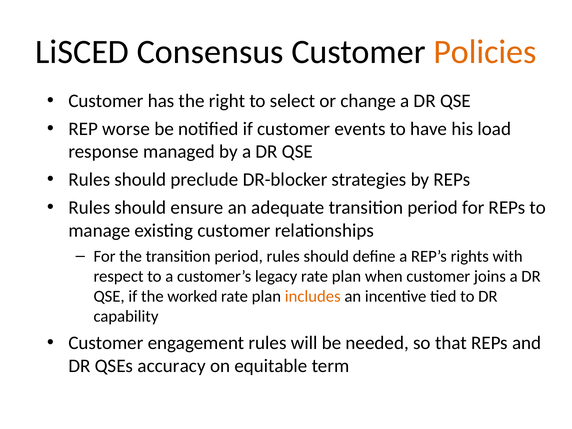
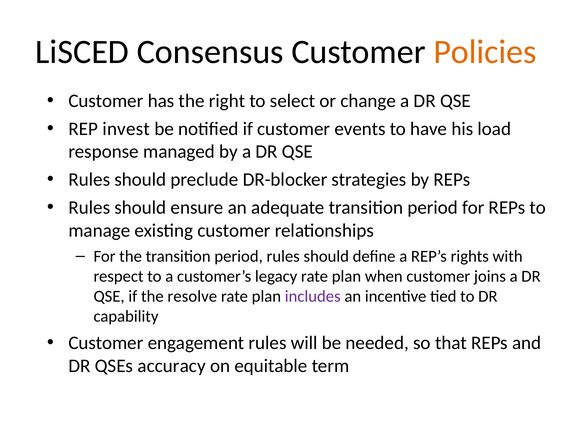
worse: worse -> invest
worked: worked -> resolve
includes colour: orange -> purple
